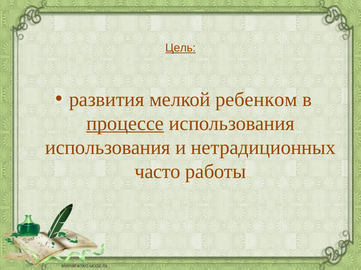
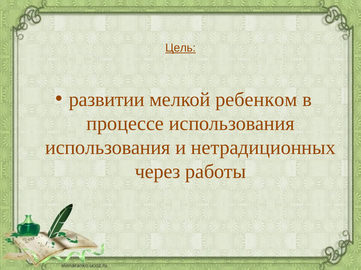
развития: развития -> развитии
процессе underline: present -> none
часто: часто -> через
